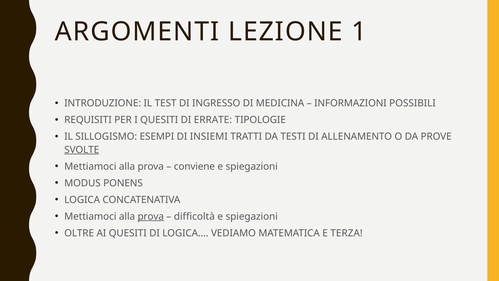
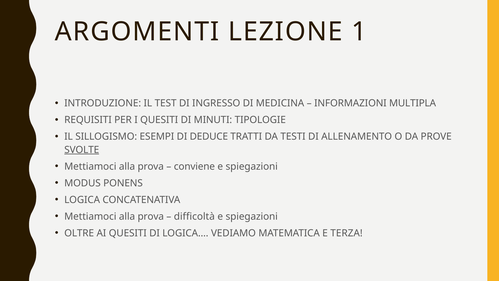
POSSIBILI: POSSIBILI -> MULTIPLA
ERRATE: ERRATE -> MINUTI
INSIEMI: INSIEMI -> DEDUCE
prova at (151, 216) underline: present -> none
